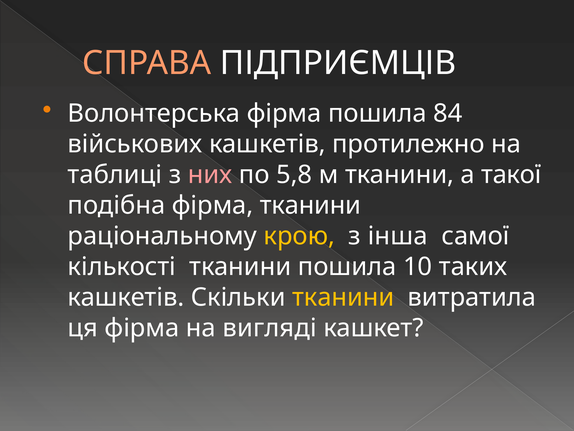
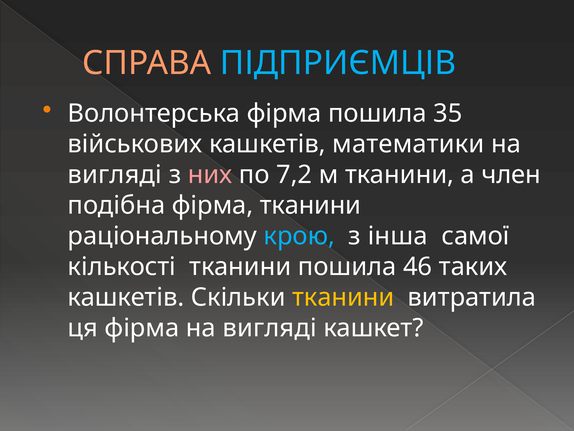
ПІДПРИЄМЦІВ colour: white -> light blue
84: 84 -> 35
протилежно: протилежно -> математики
таблиці at (115, 174): таблиці -> вигляді
5,8: 5,8 -> 7,2
такої: такої -> член
крою colour: yellow -> light blue
10: 10 -> 46
